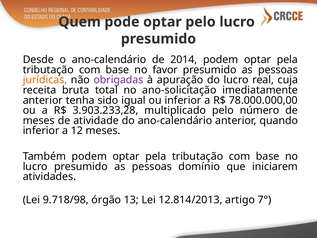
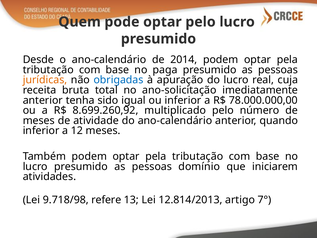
favor: favor -> paga
obrigadas colour: purple -> blue
3.903.233,28: 3.903.233,28 -> 8.699.260,92
órgão: órgão -> refere
